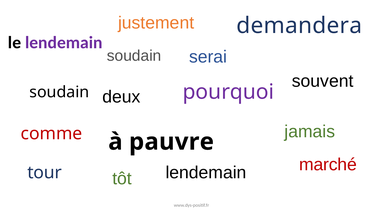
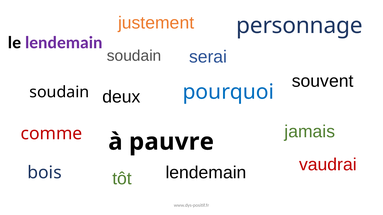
demandera: demandera -> personnage
pourquoi colour: purple -> blue
marché: marché -> vaudrai
tour: tour -> bois
